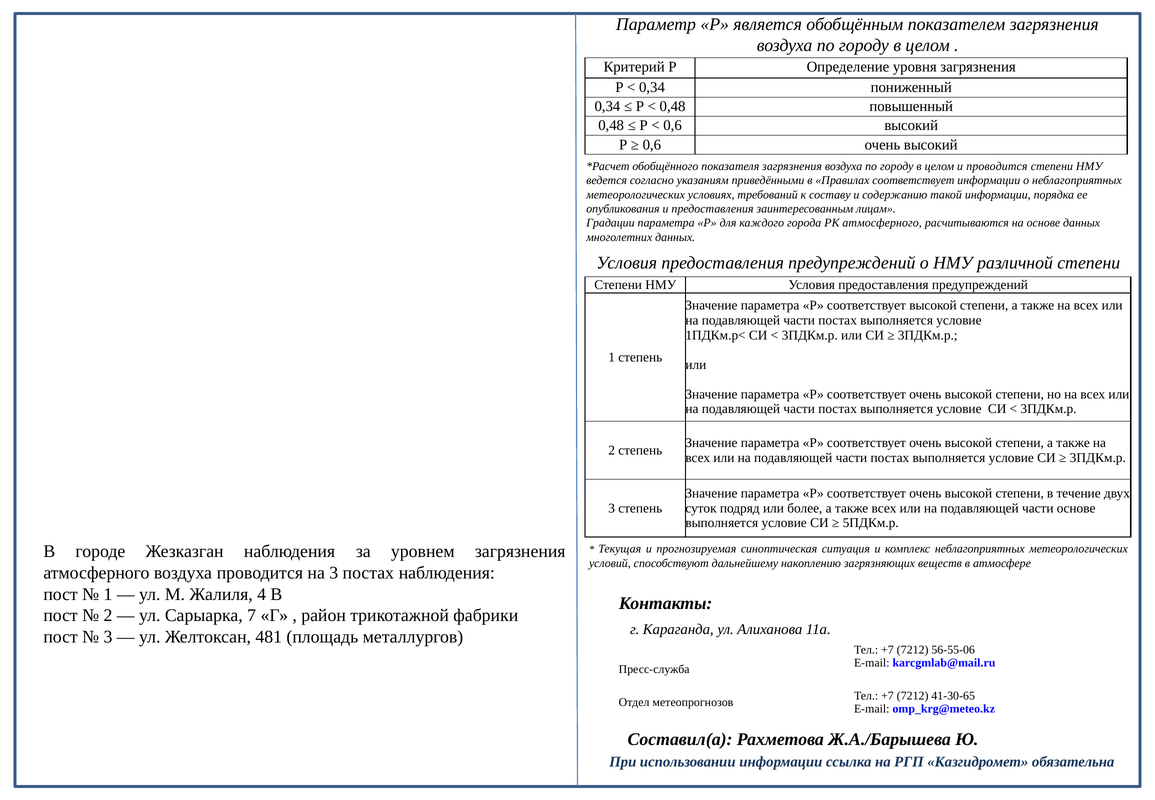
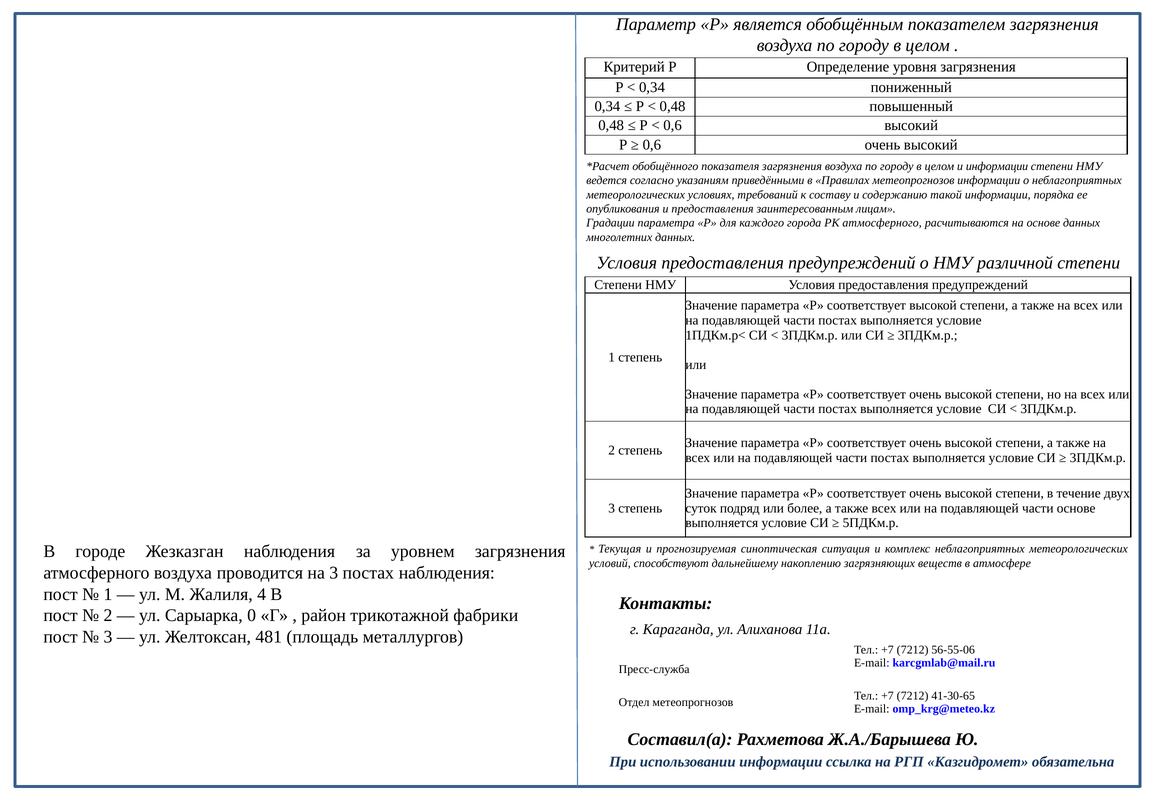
и проводится: проводится -> информации
Правилах соответствует: соответствует -> метеопрогнозов
7: 7 -> 0
